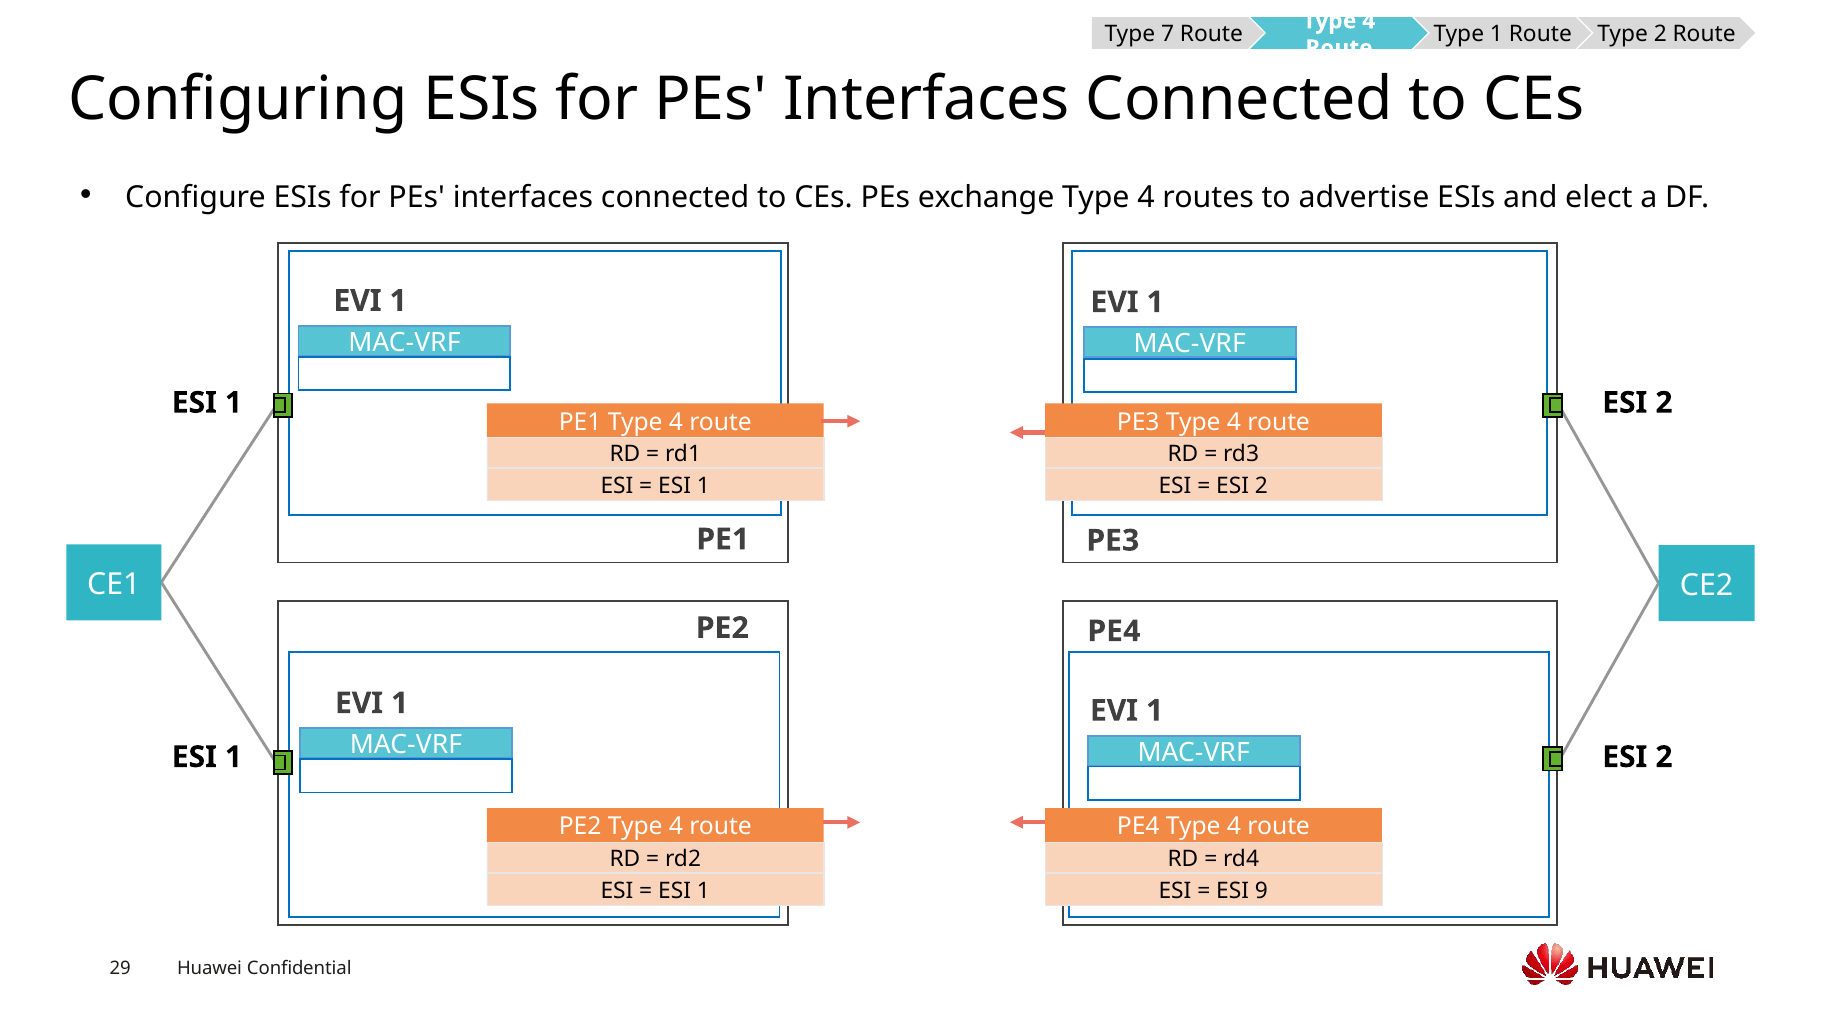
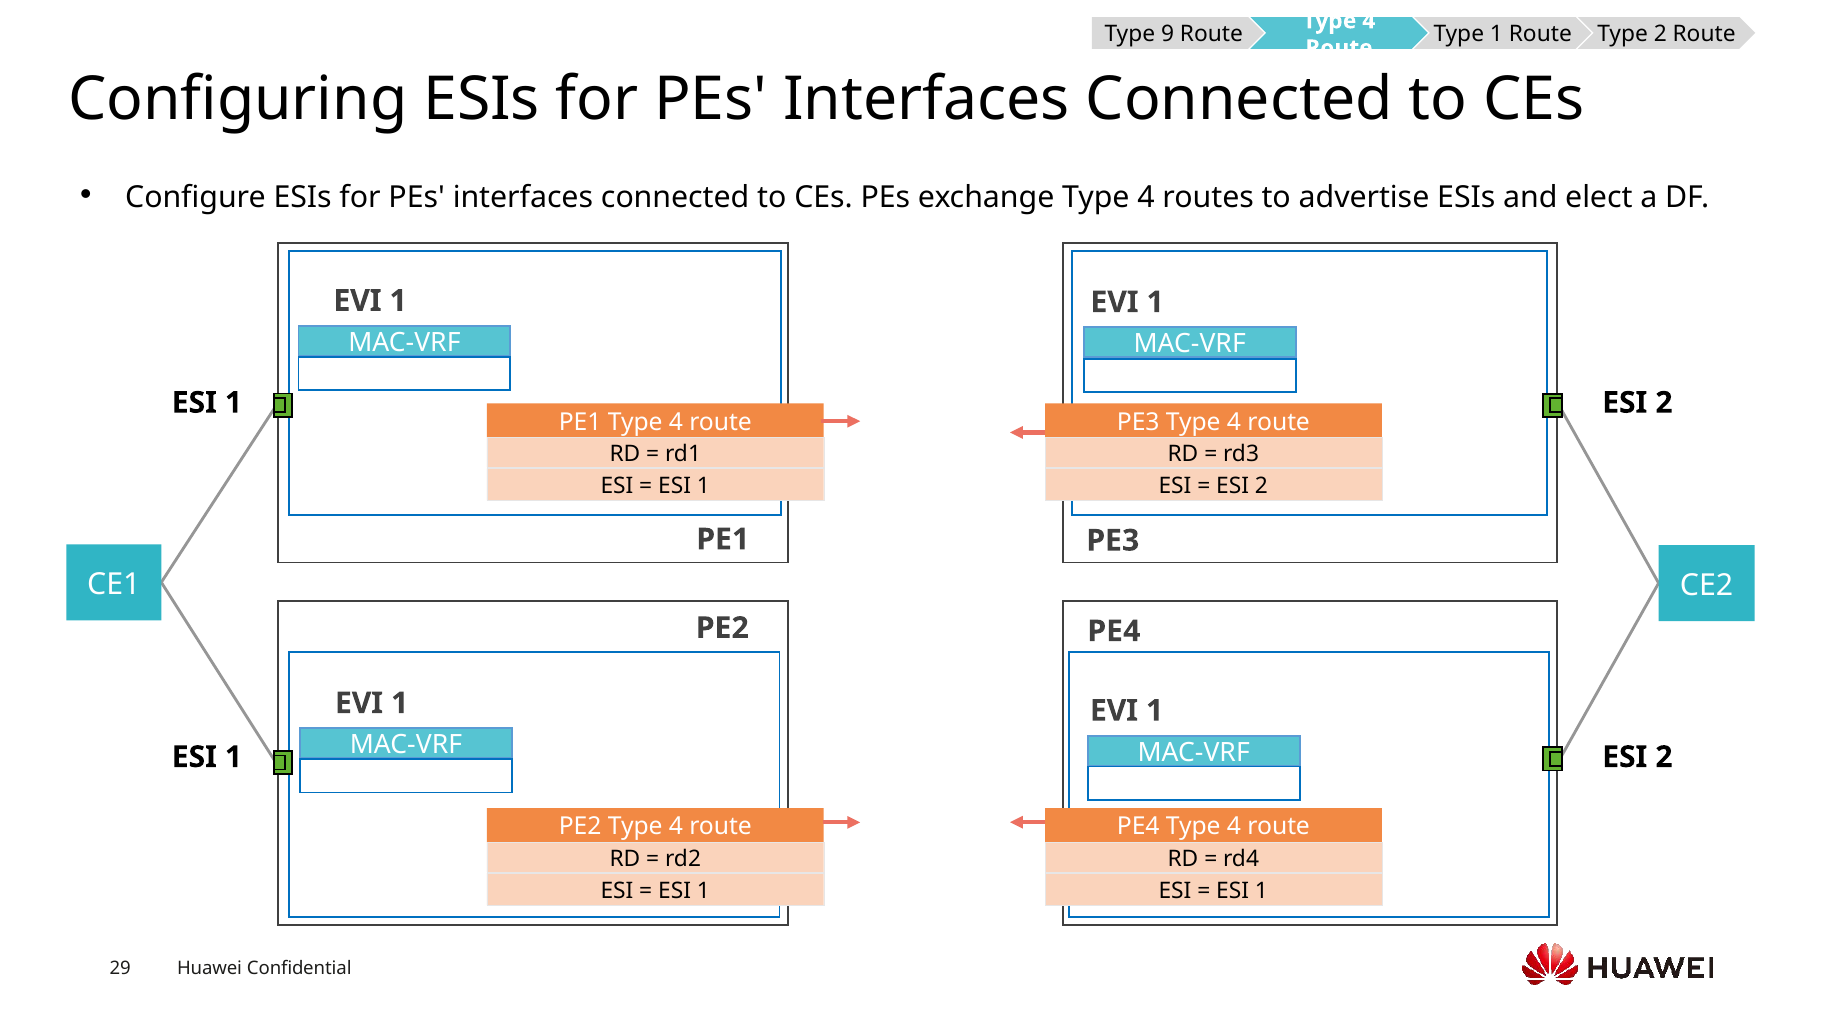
7: 7 -> 9
9 at (1261, 891): 9 -> 1
